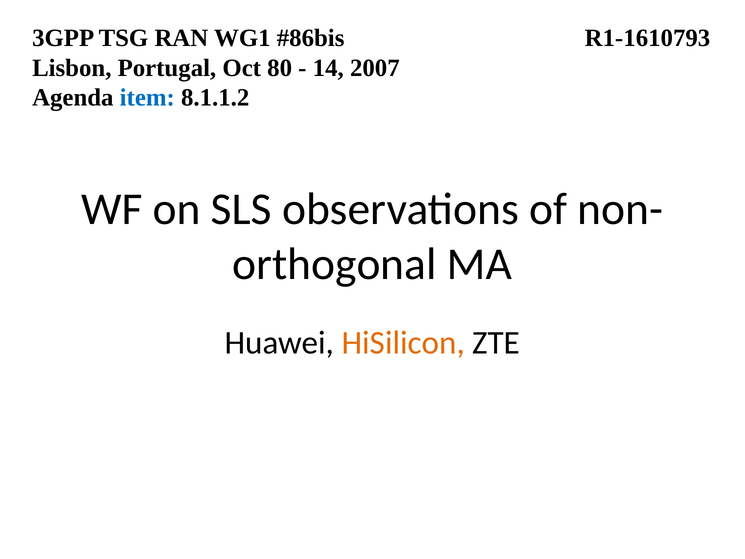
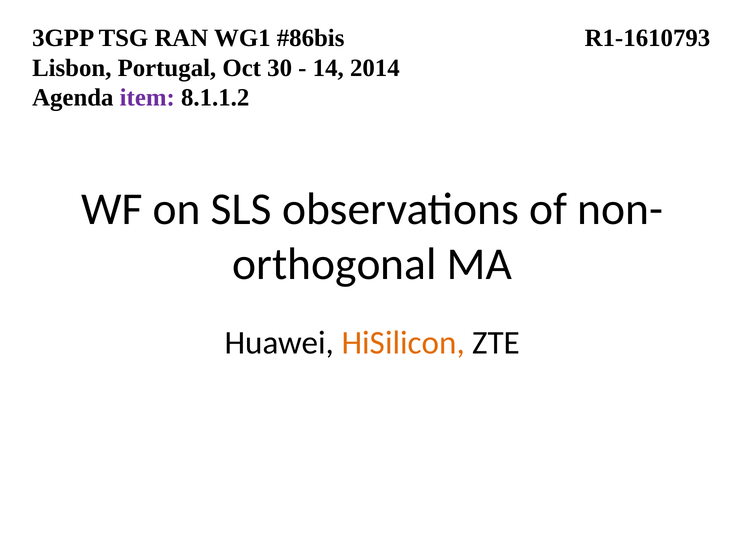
80: 80 -> 30
2007: 2007 -> 2014
item colour: blue -> purple
